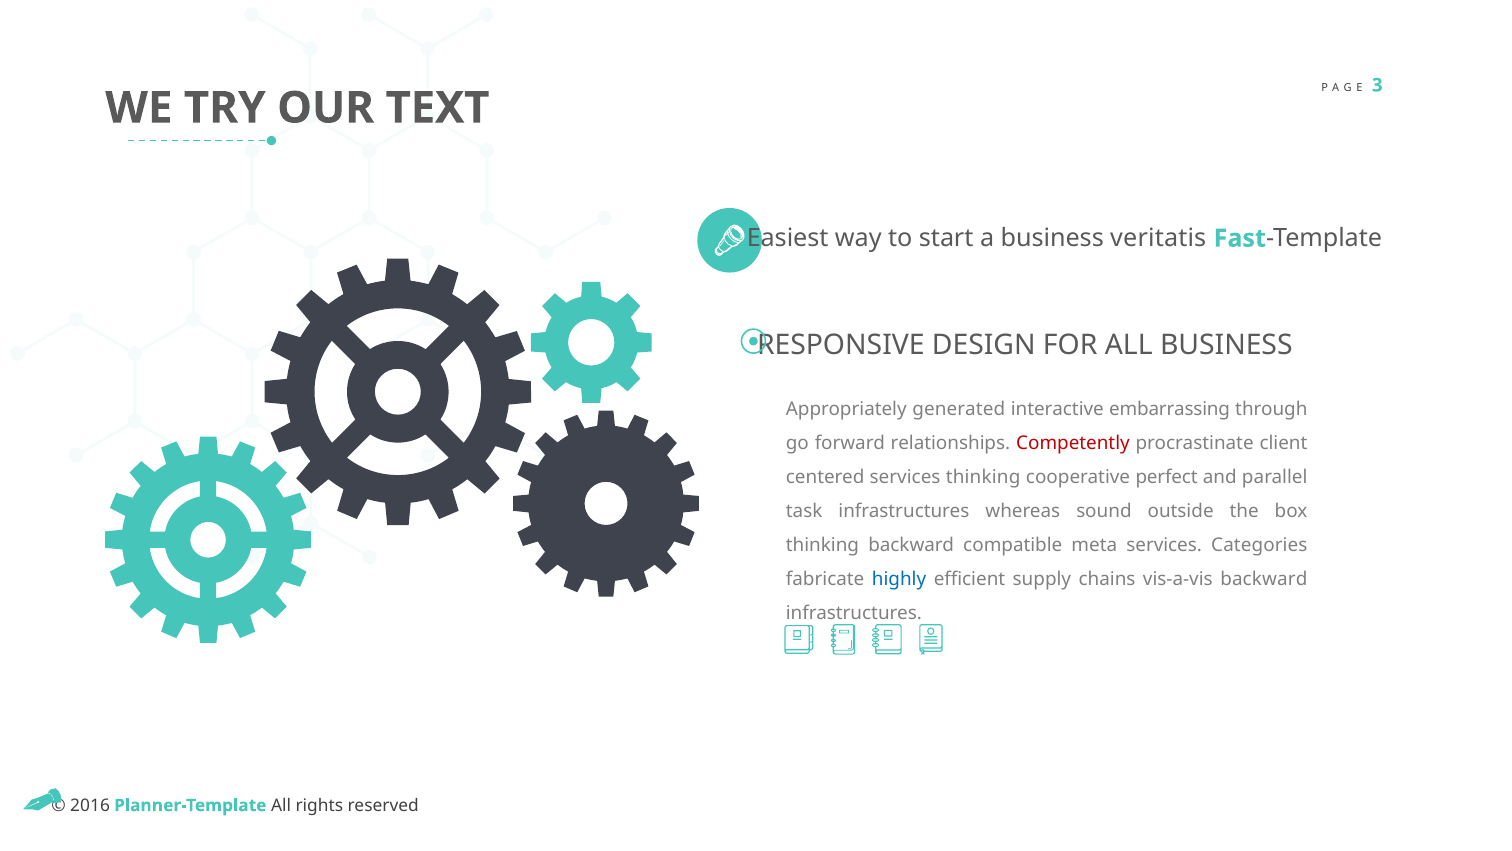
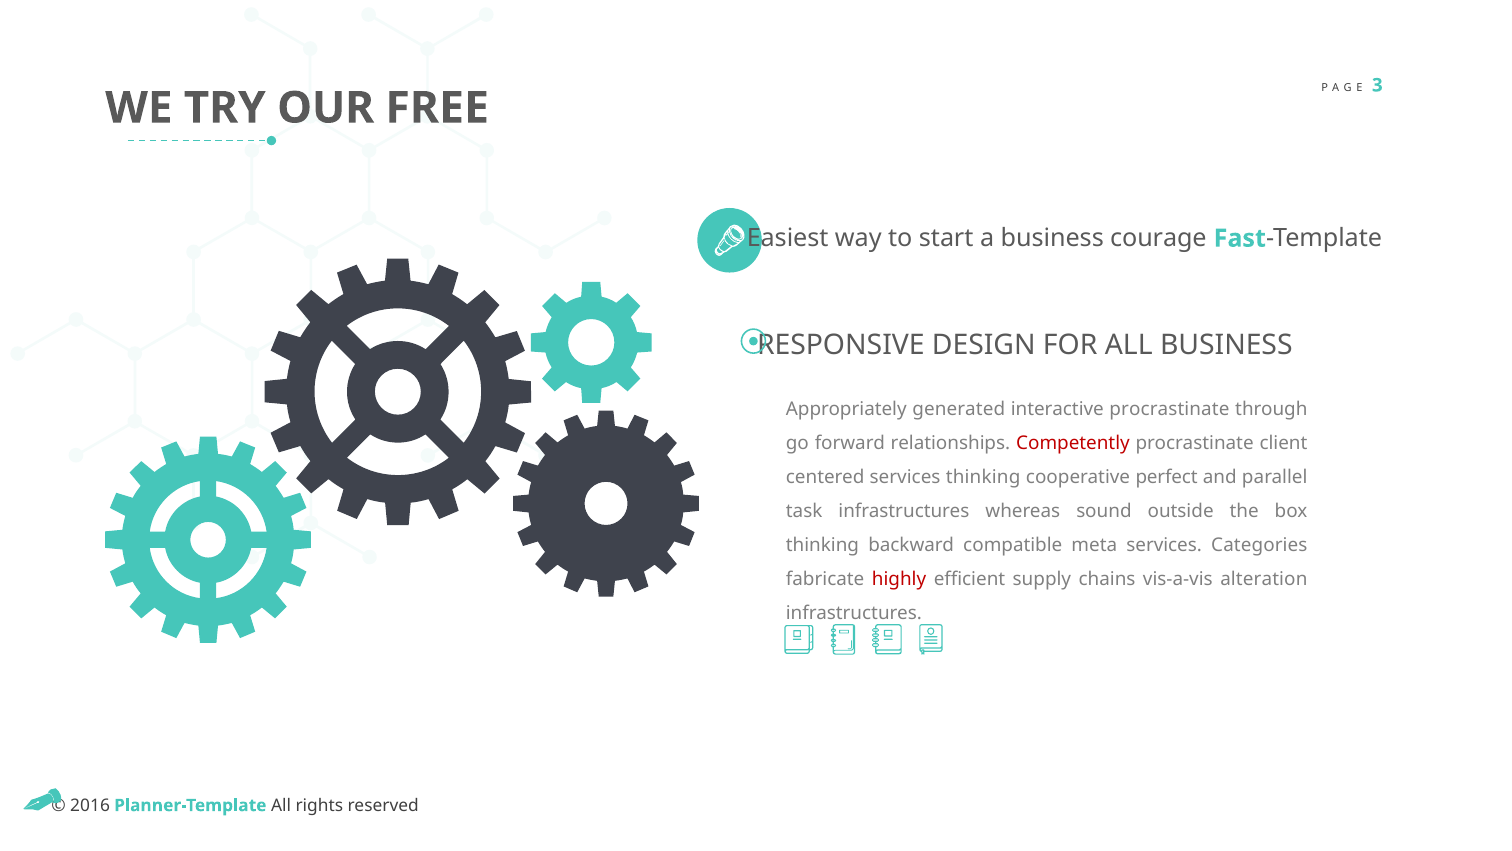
TEXT: TEXT -> FREE
veritatis: veritatis -> courage
interactive embarrassing: embarrassing -> procrastinate
highly colour: blue -> red
vis-a-vis backward: backward -> alteration
